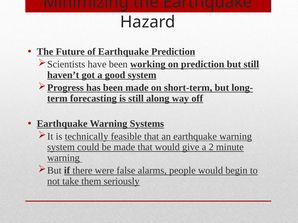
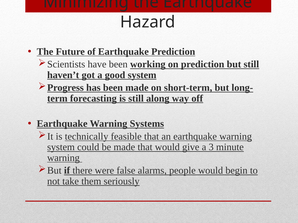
2: 2 -> 3
